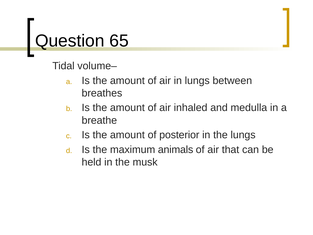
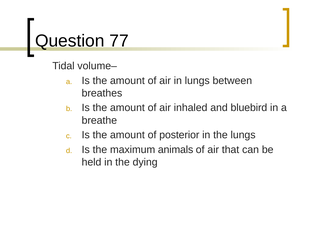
65: 65 -> 77
medulla: medulla -> bluebird
musk: musk -> dying
